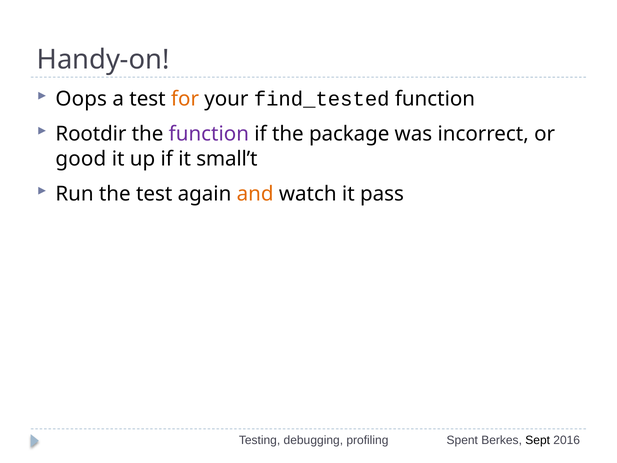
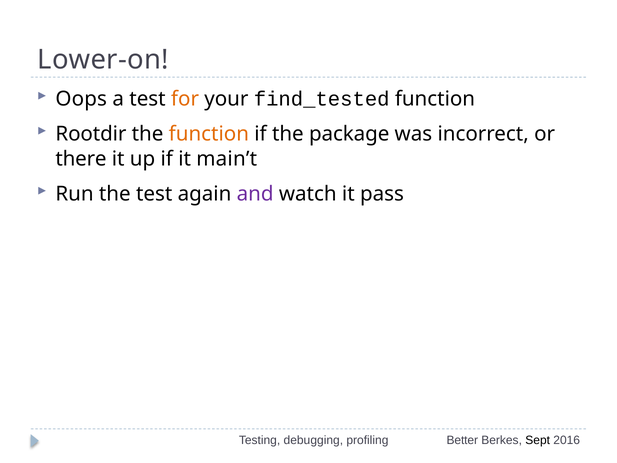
Handy-on: Handy-on -> Lower-on
function at (209, 134) colour: purple -> orange
good: good -> there
small’t: small’t -> main’t
and colour: orange -> purple
Spent: Spent -> Better
